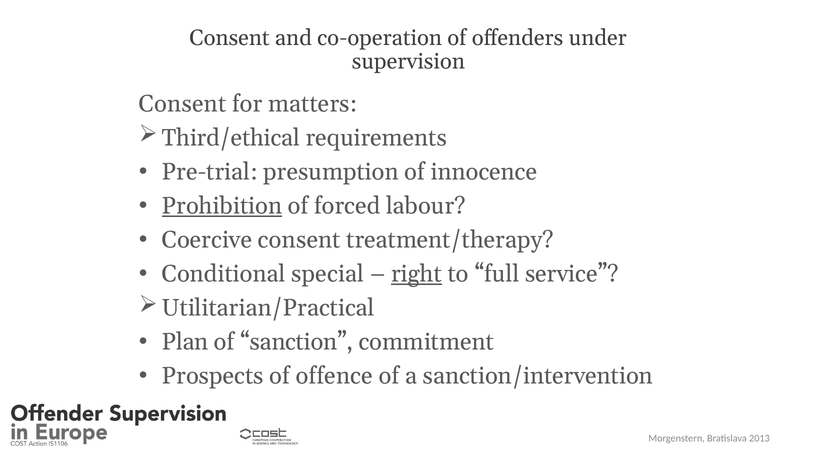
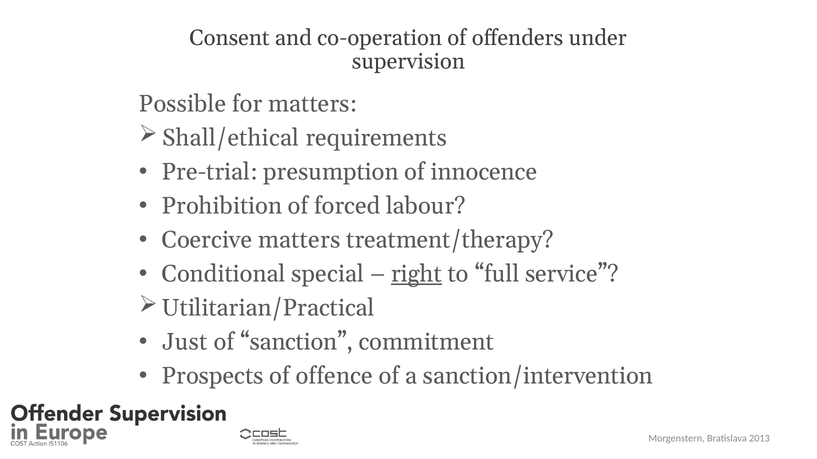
Consent at (183, 104): Consent -> Possible
Third/ethical: Third/ethical -> Shall/ethical
Prohibition underline: present -> none
Coercive consent: consent -> matters
Plan: Plan -> Just
